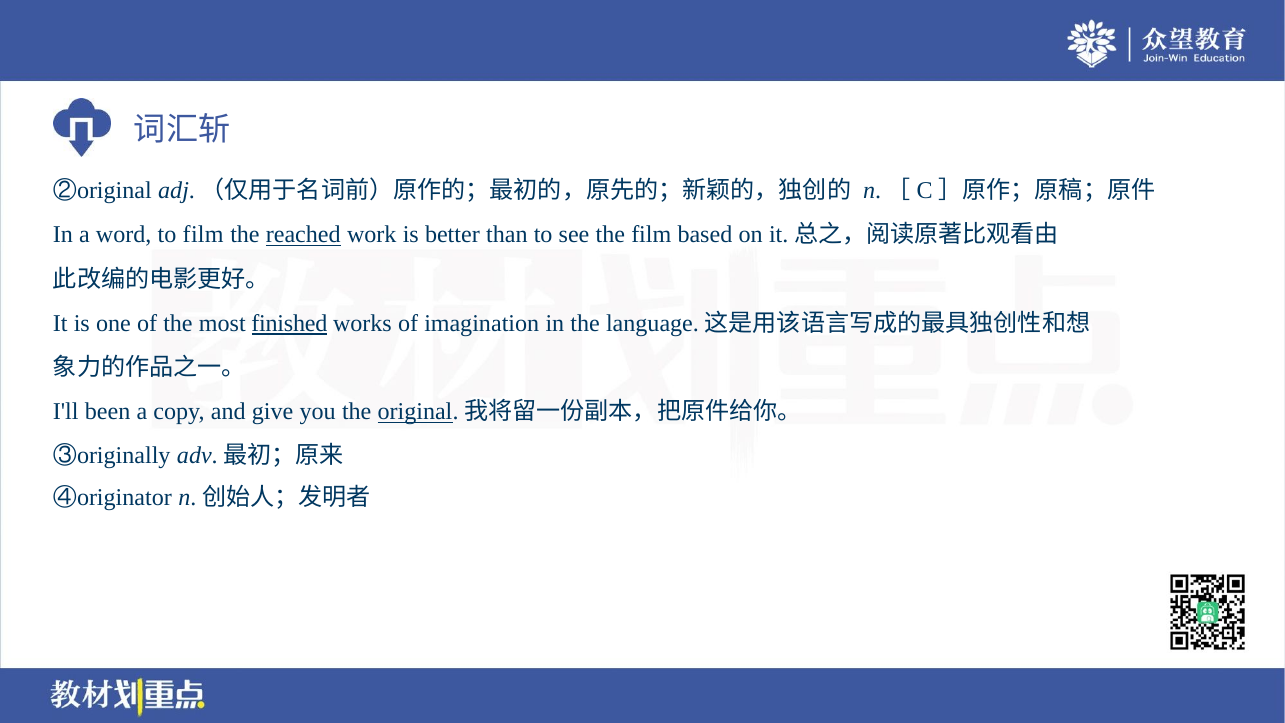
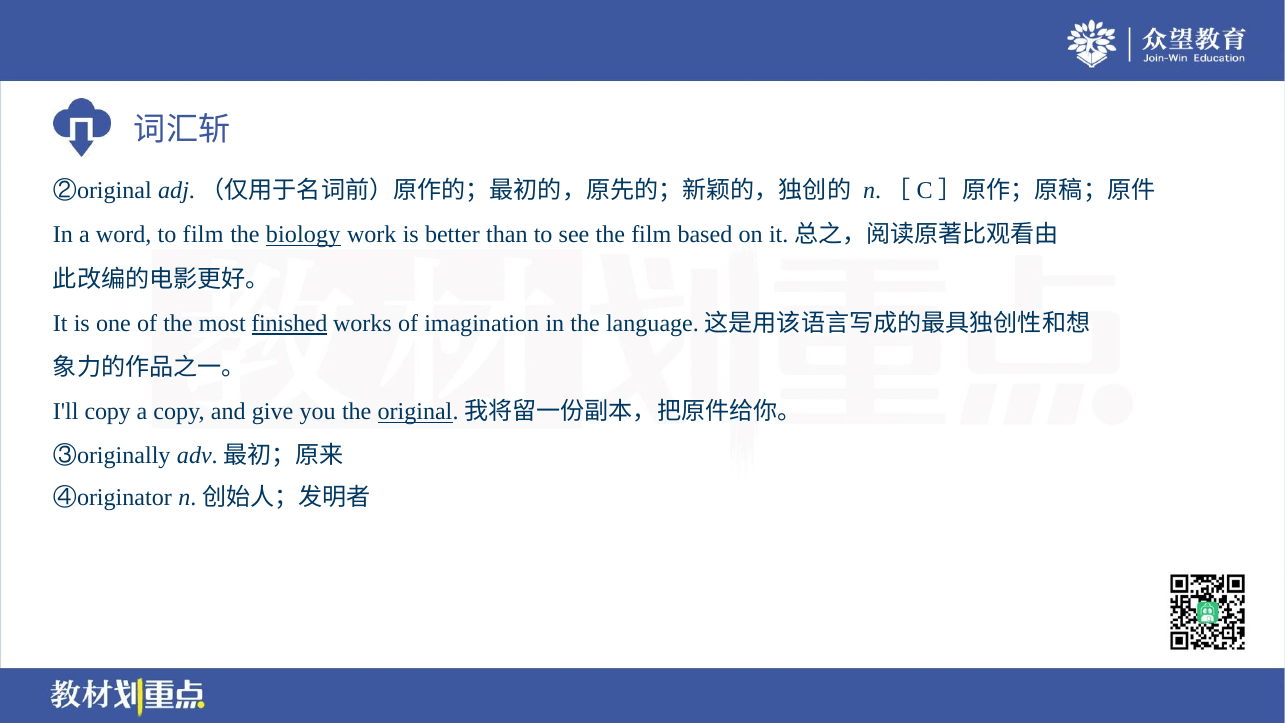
reached: reached -> biology
I'll been: been -> copy
